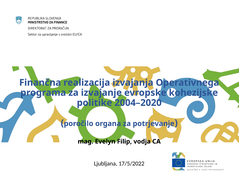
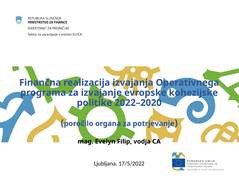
2004–2020: 2004–2020 -> 2022–2020
